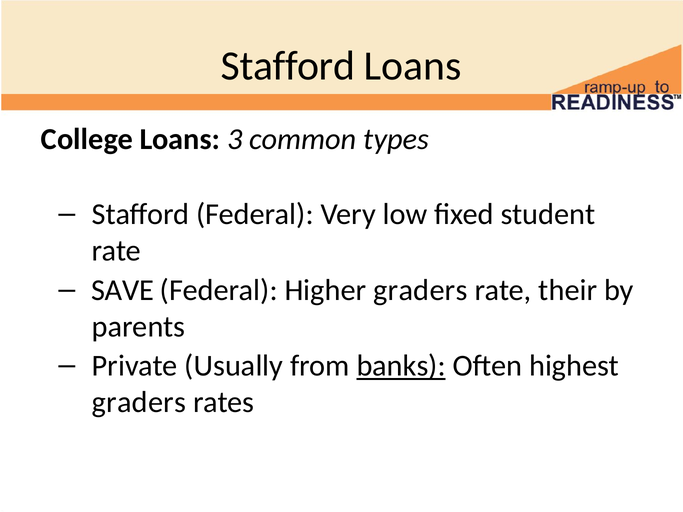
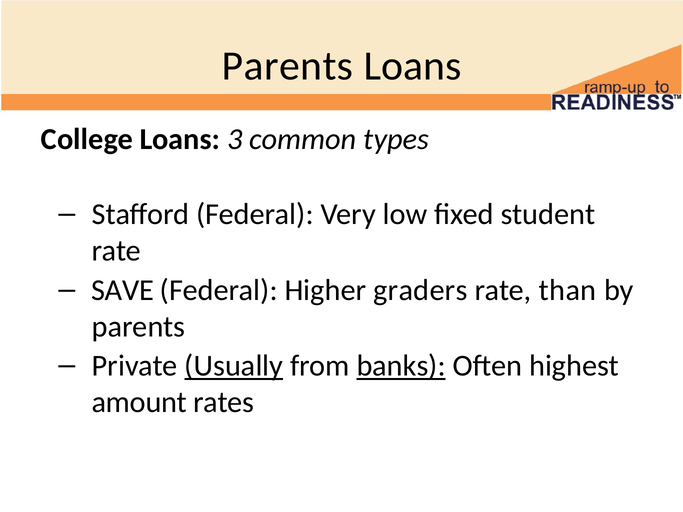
Stafford at (288, 66): Stafford -> Parents
their: their -> than
Usually underline: none -> present
graders at (139, 402): graders -> amount
